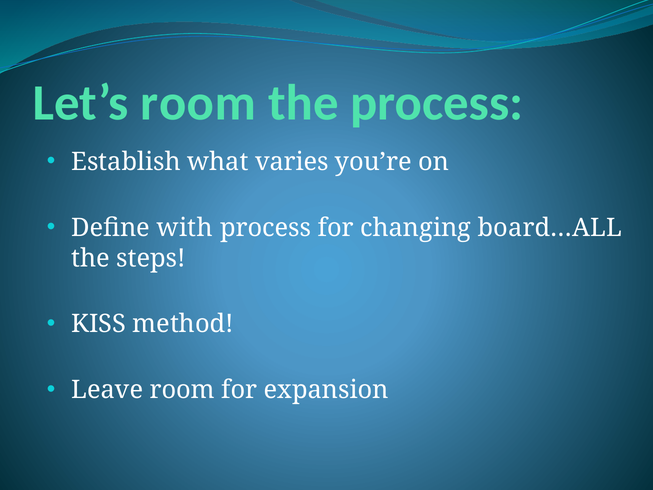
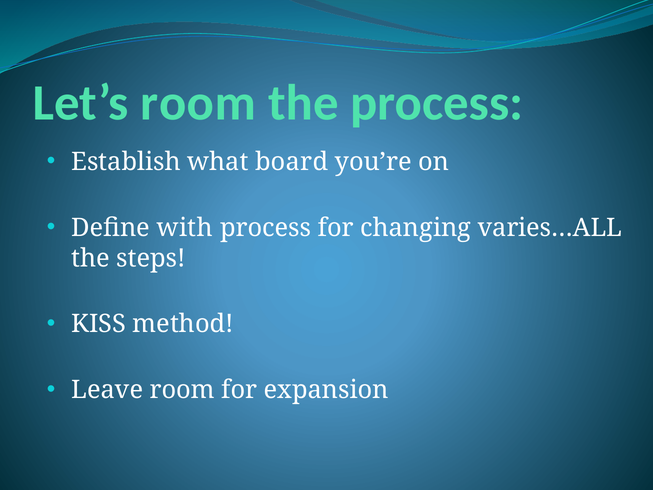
varies: varies -> board
board…ALL: board…ALL -> varies…ALL
